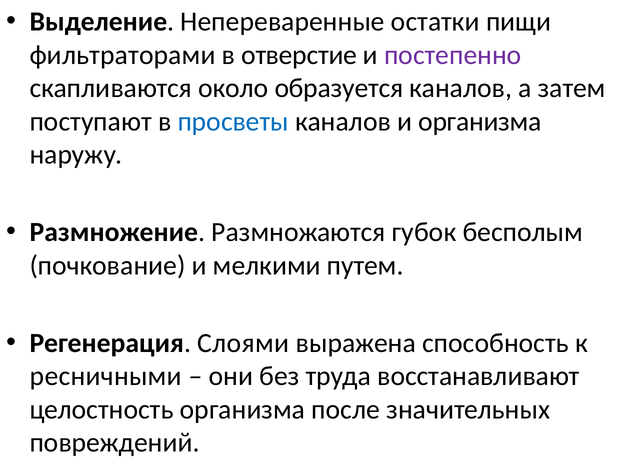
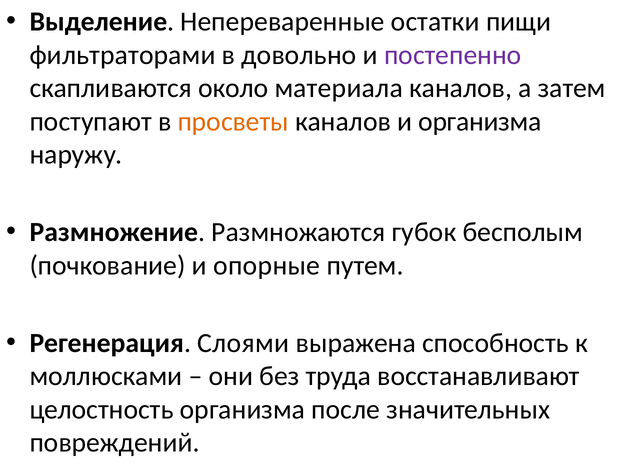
отверстие: отверстие -> довольно
образуется: образуется -> материала
просветы colour: blue -> orange
мелкими: мелкими -> опорные
ресничными: ресничными -> моллюсками
